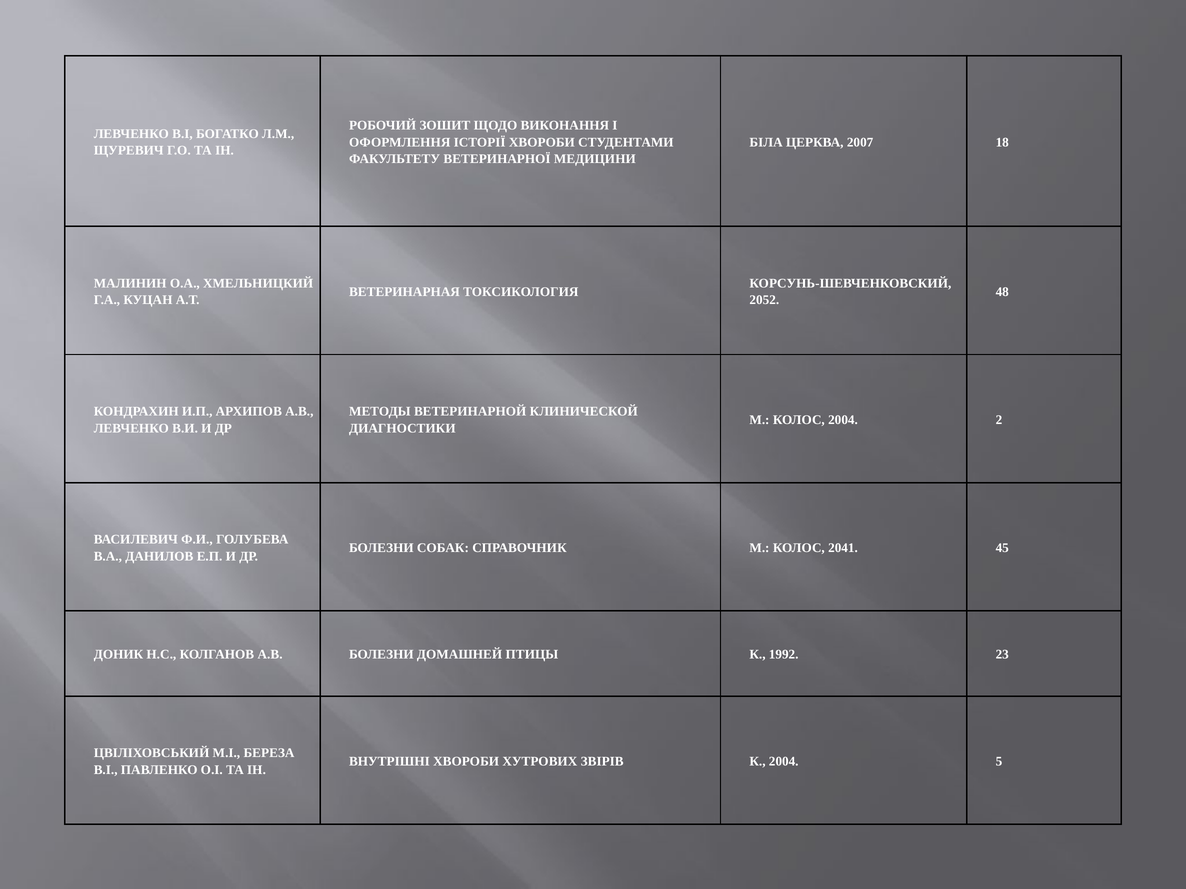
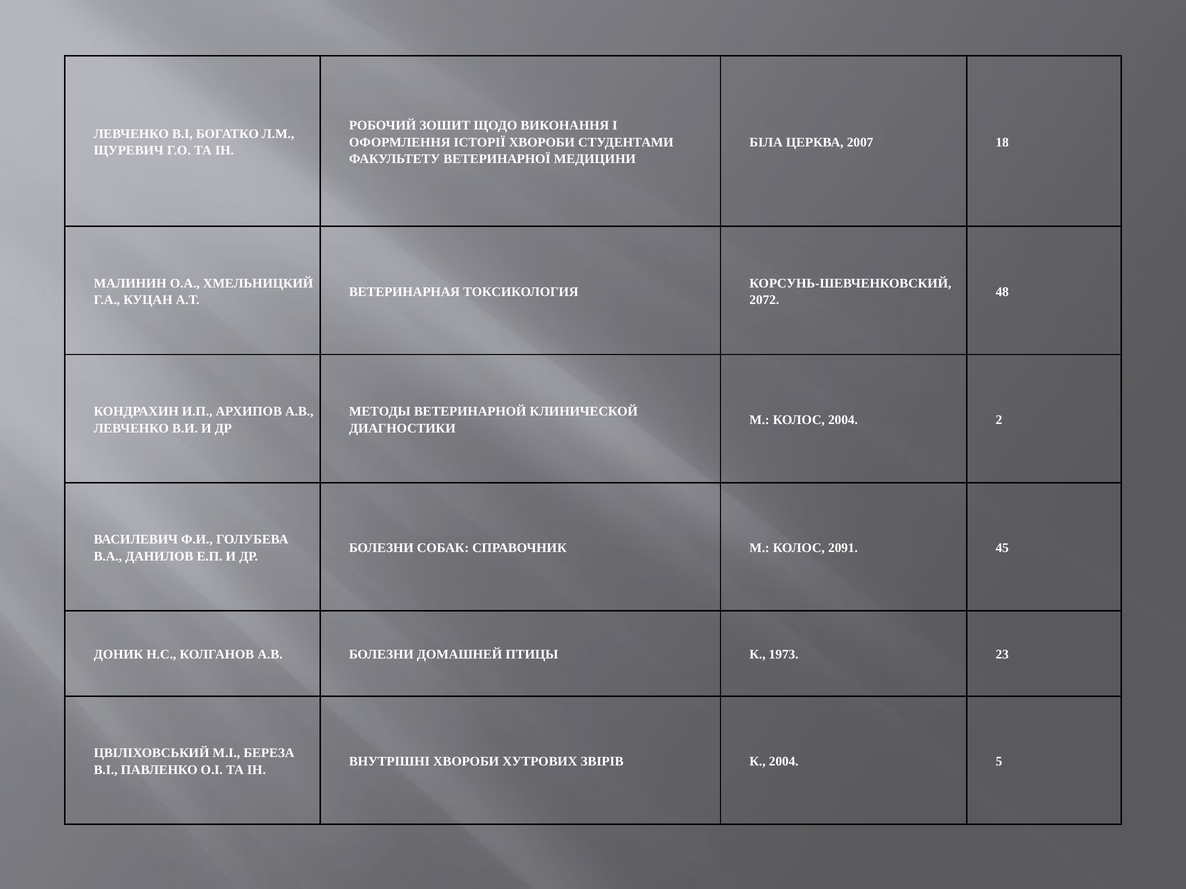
2052: 2052 -> 2072
2041: 2041 -> 2091
1992: 1992 -> 1973
